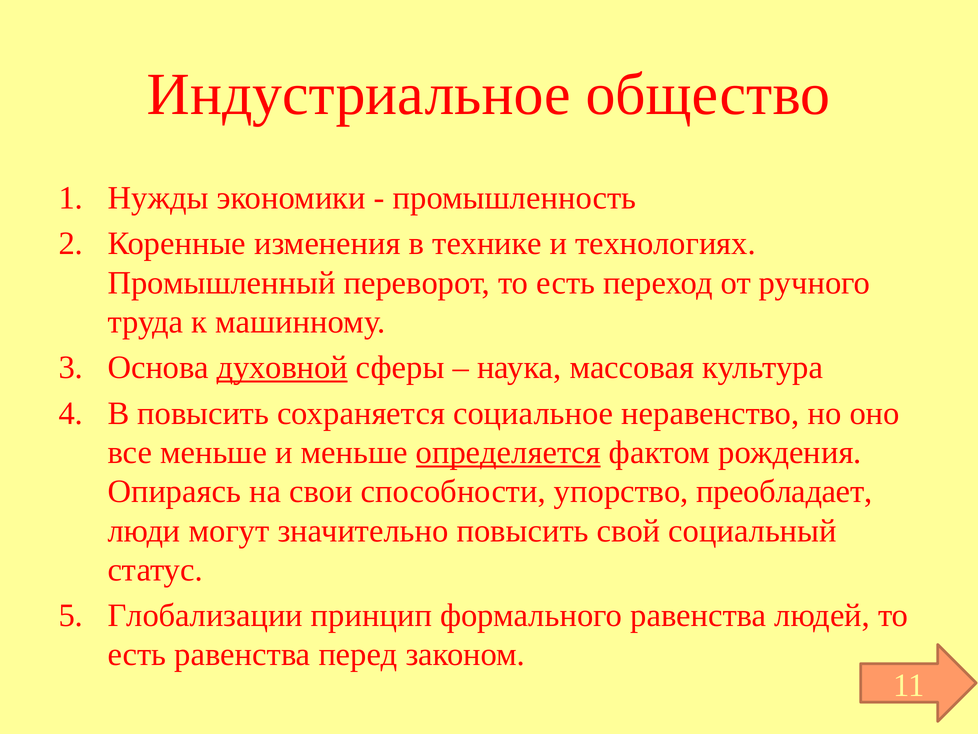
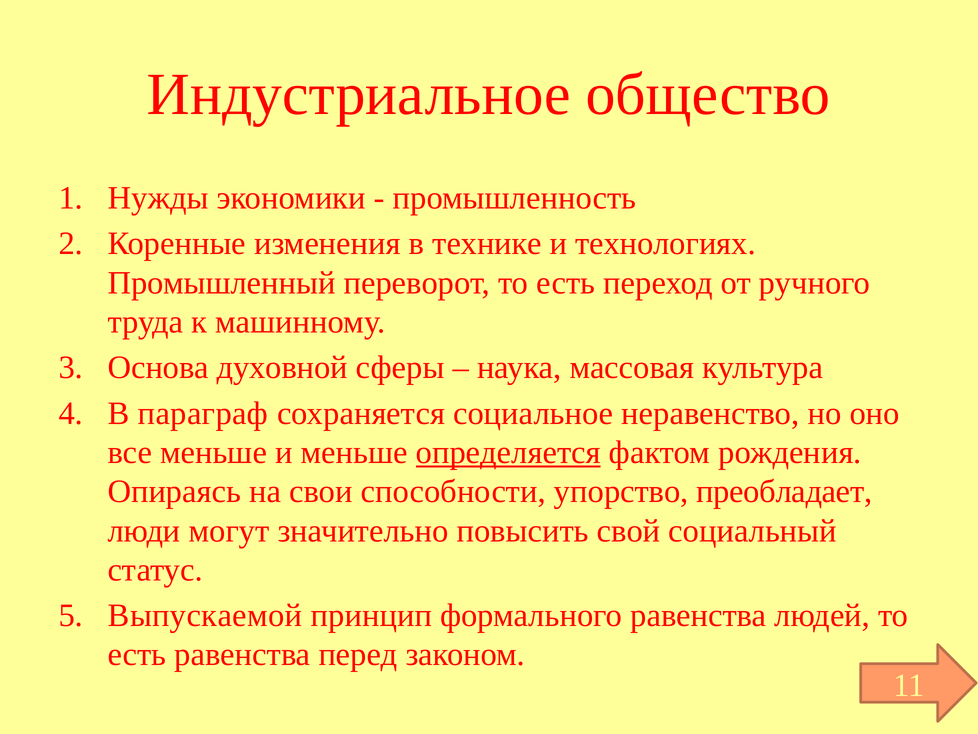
духовной underline: present -> none
В повысить: повысить -> параграф
Глобализации: Глобализации -> Выпускаемой
